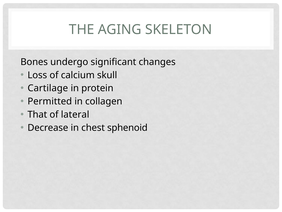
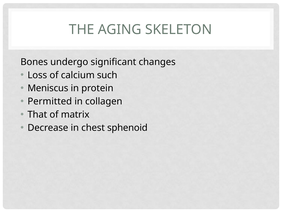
skull: skull -> such
Cartilage: Cartilage -> Meniscus
lateral: lateral -> matrix
